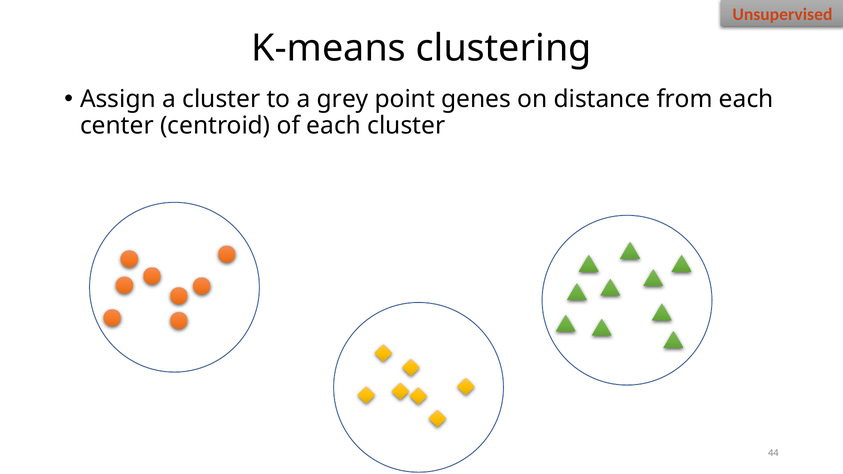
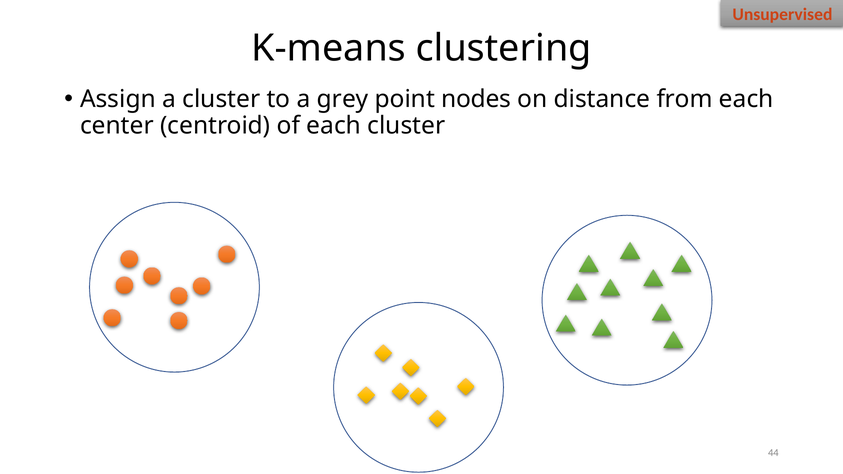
genes: genes -> nodes
